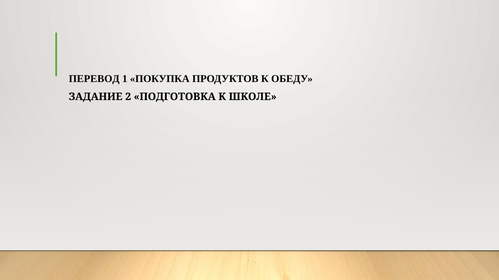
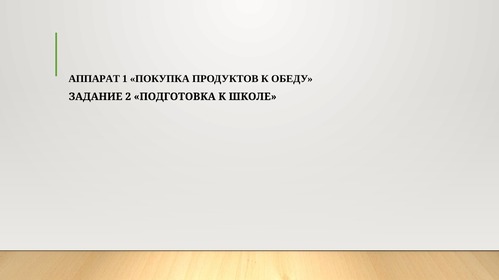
ПЕРЕВОД: ПЕРЕВОД -> АППАРАТ
